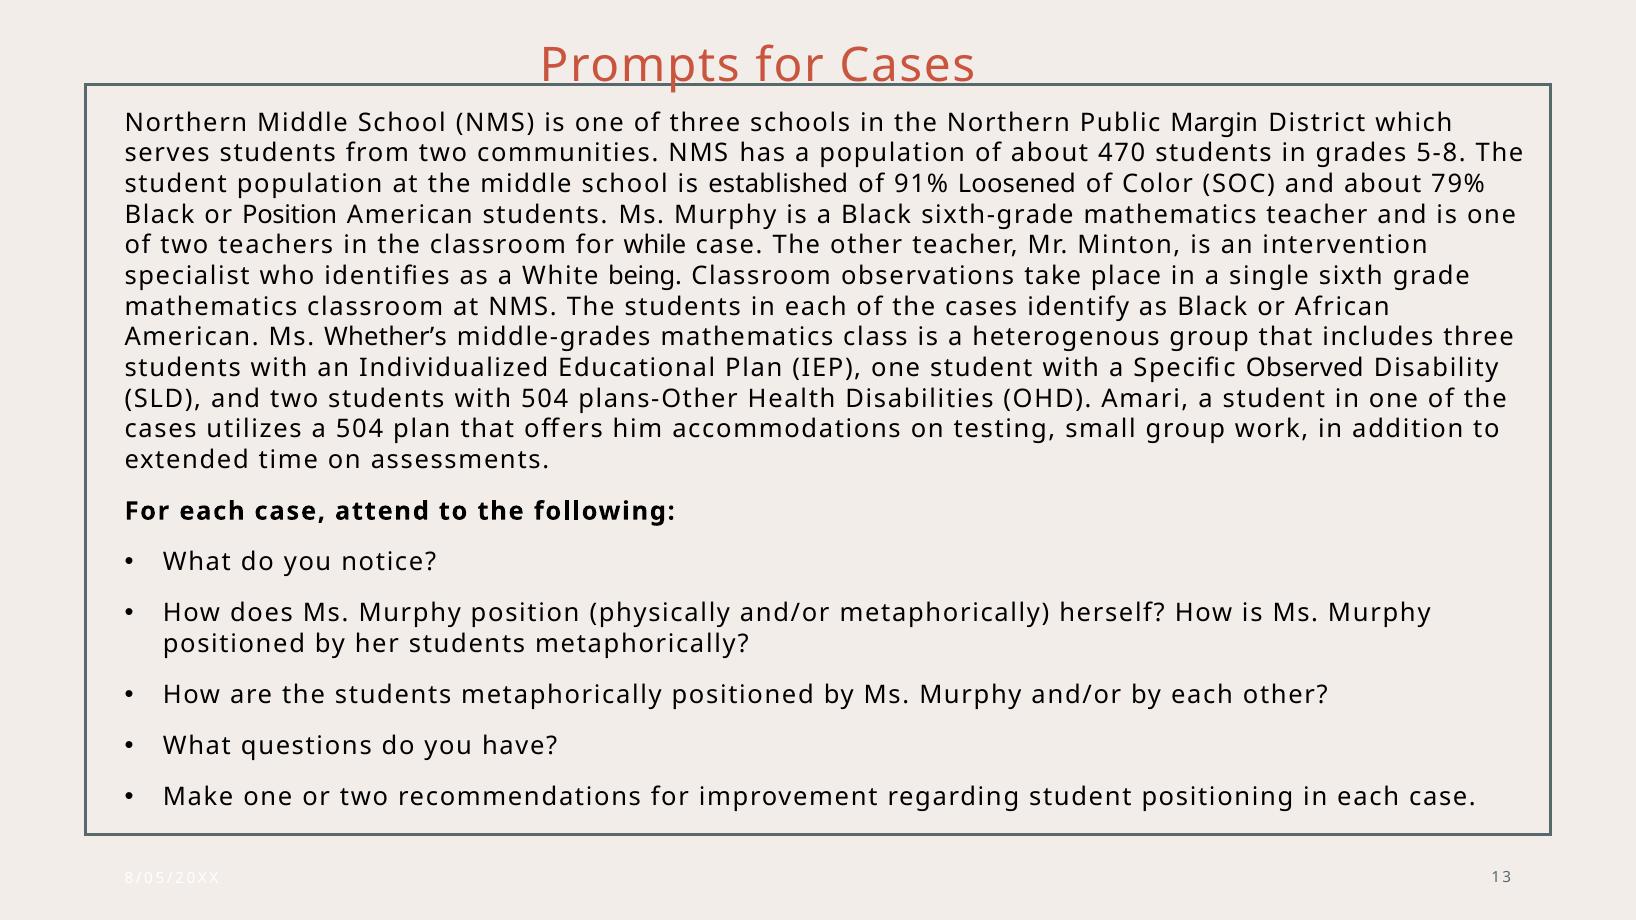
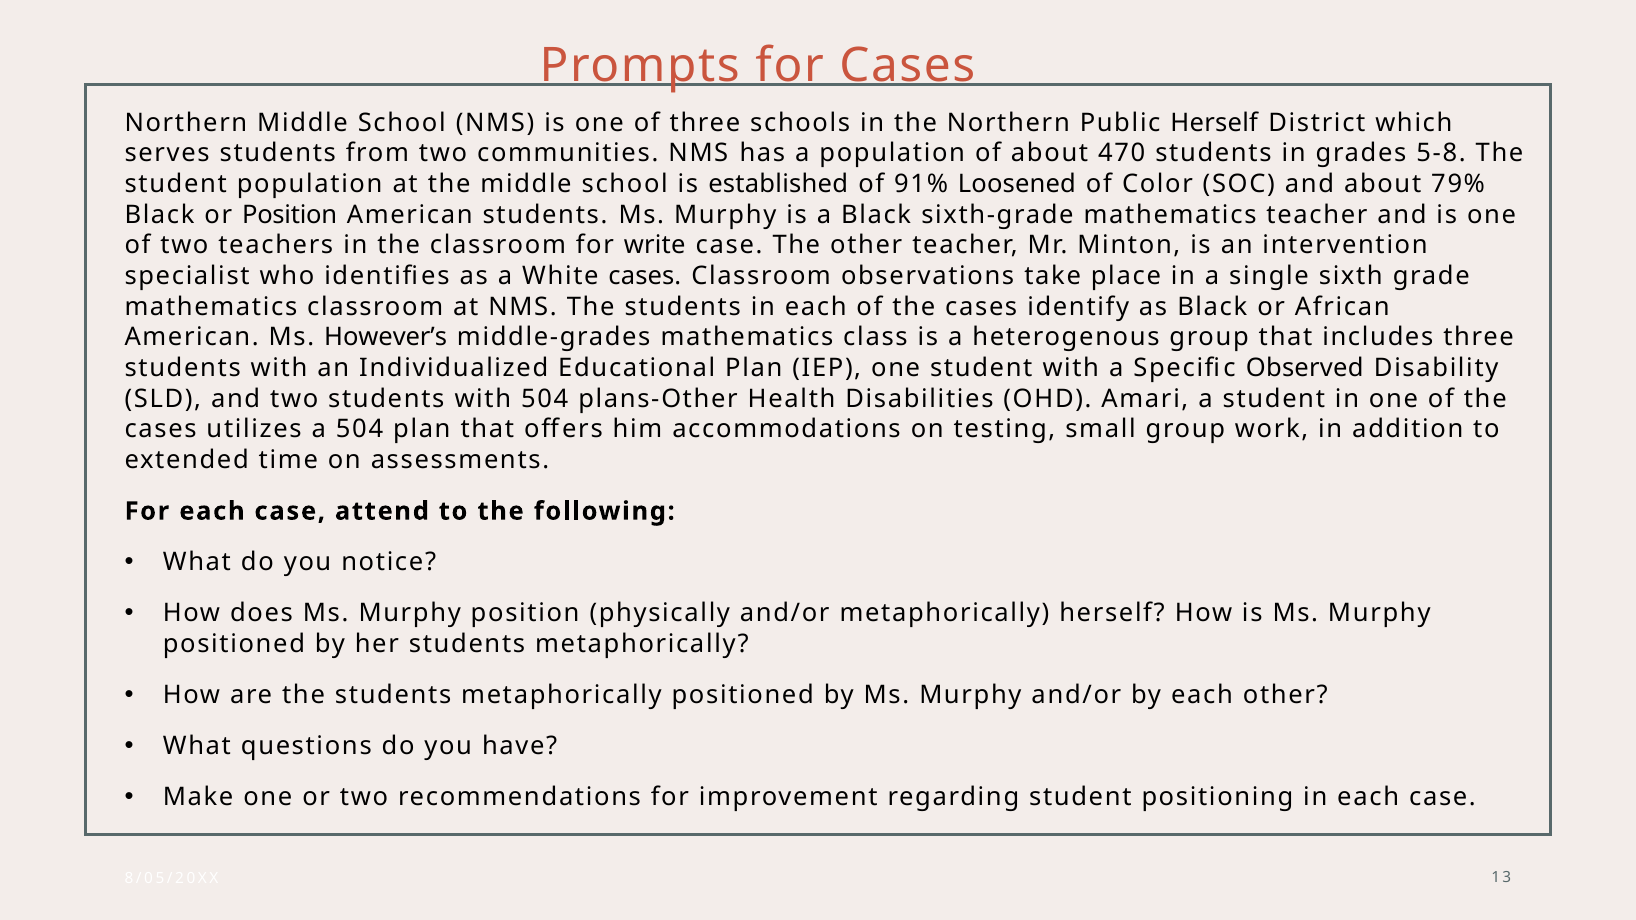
Public Margin: Margin -> Herself
while: while -> write
White being: being -> cases
Whether’s: Whether’s -> However’s
